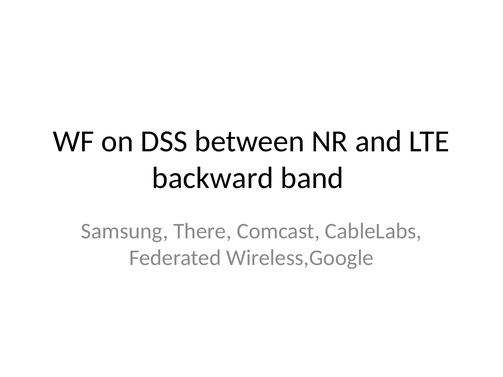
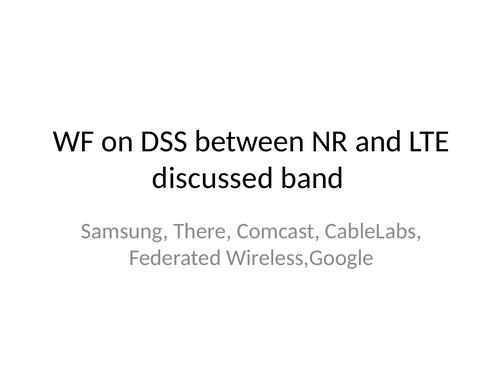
backward: backward -> discussed
